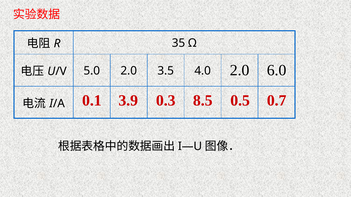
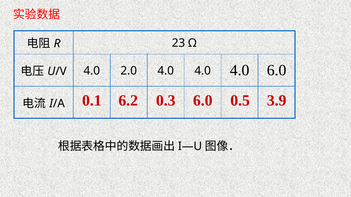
35: 35 -> 23
5.0 at (92, 71): 5.0 -> 4.0
2.0 3.5: 3.5 -> 4.0
2.0 at (240, 70): 2.0 -> 4.0
3.9: 3.9 -> 6.2
8.5 at (203, 101): 8.5 -> 6.0
0.7: 0.7 -> 3.9
